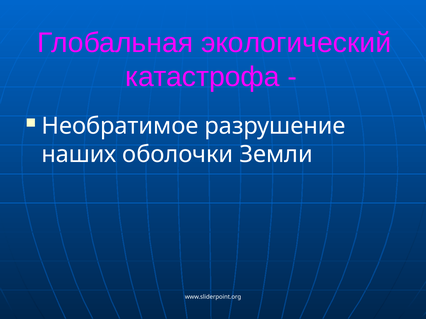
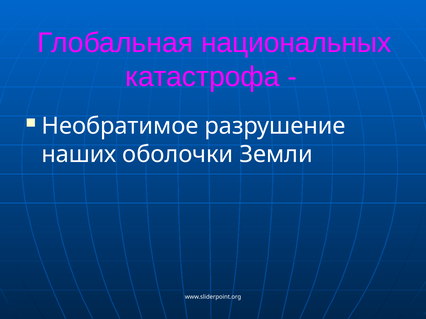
экологический: экологический -> национальных
